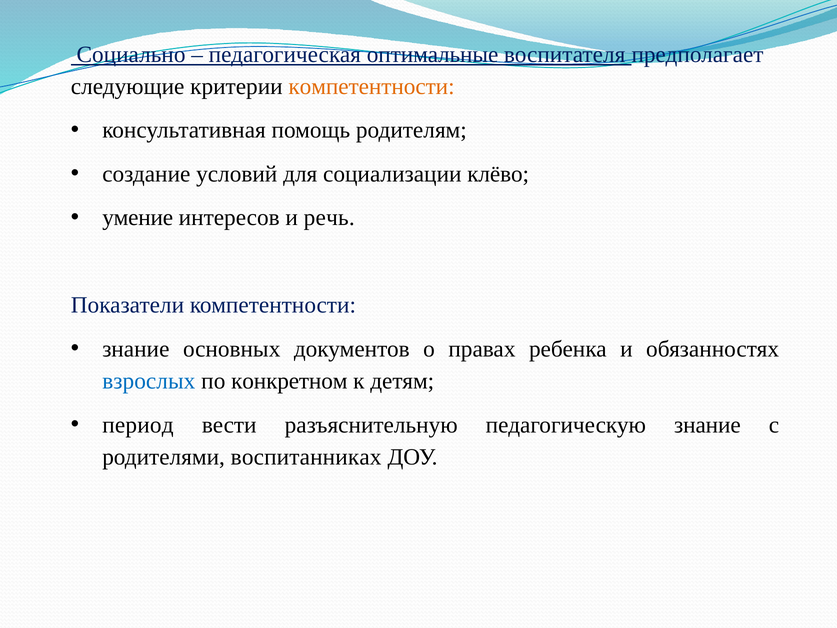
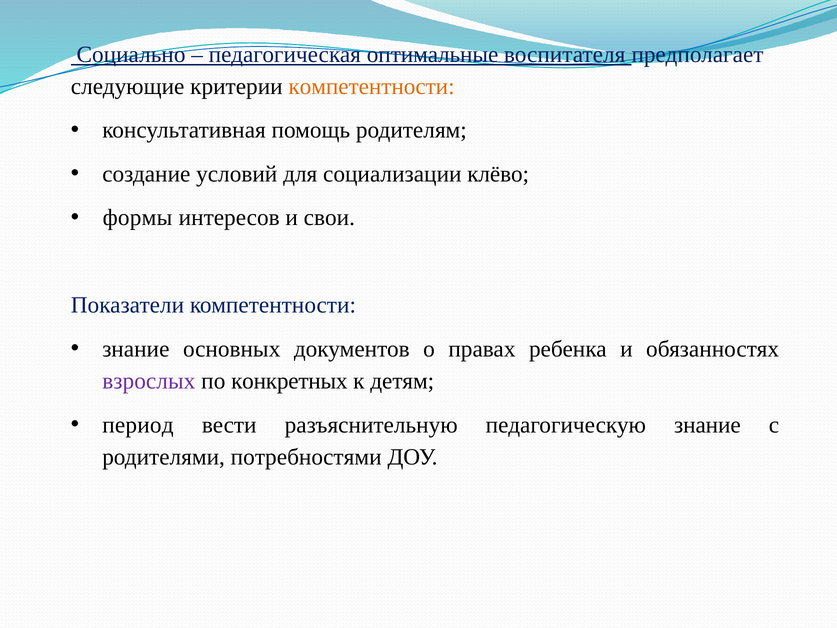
умение: умение -> формы
речь: речь -> свои
взрослых colour: blue -> purple
конкретном: конкретном -> конкретных
воспитанниках: воспитанниках -> потребностями
